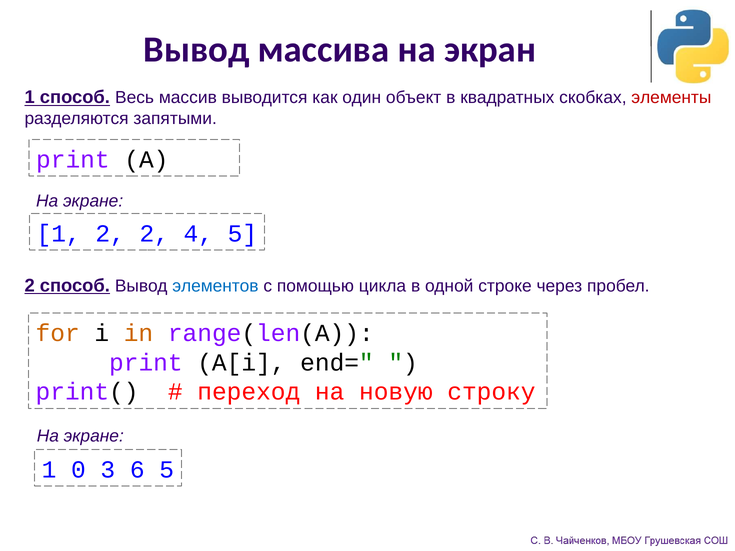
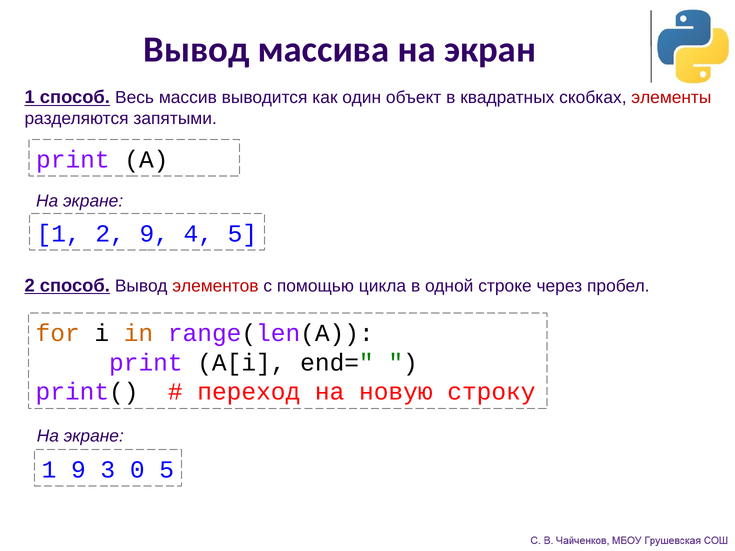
2 2: 2 -> 9
элементов colour: blue -> red
1 0: 0 -> 9
6: 6 -> 0
